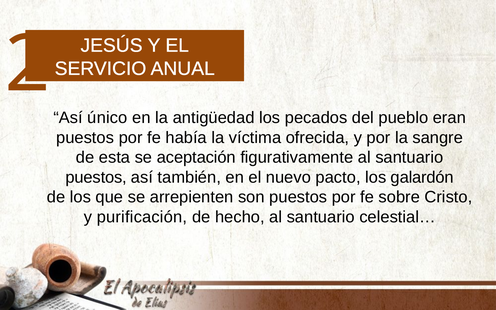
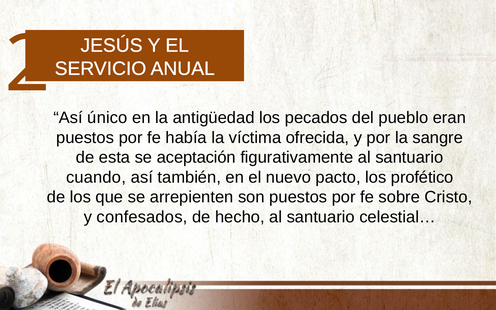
puestos at (96, 177): puestos -> cuando
galardón: galardón -> profético
purificación: purificación -> confesados
